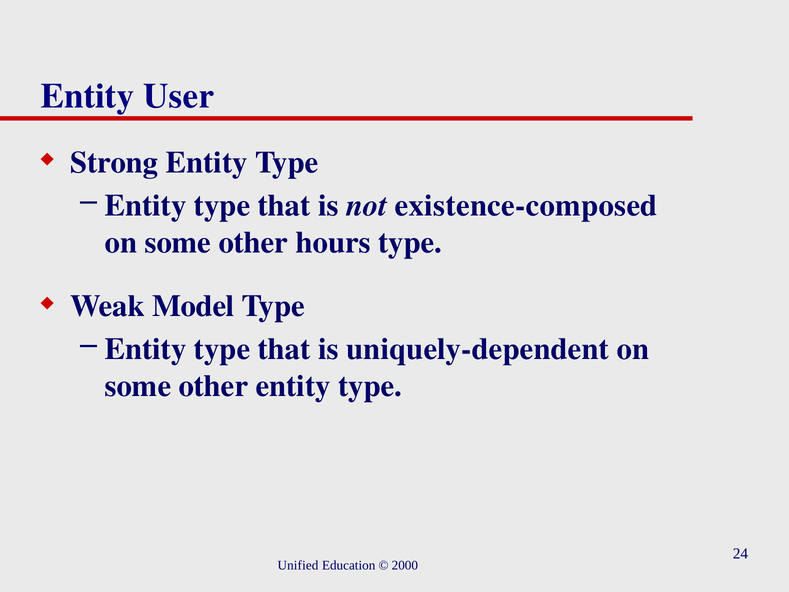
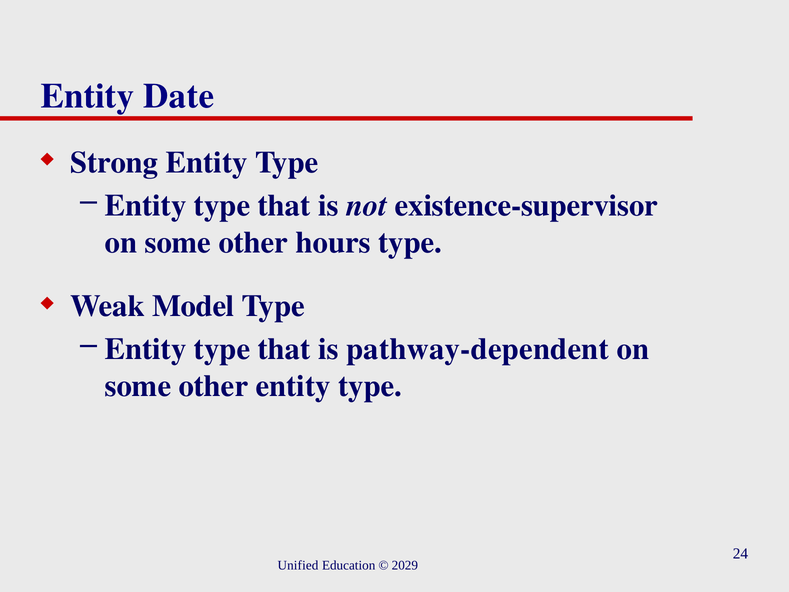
User: User -> Date
existence-composed: existence-composed -> existence-supervisor
uniquely-dependent: uniquely-dependent -> pathway-dependent
2000: 2000 -> 2029
